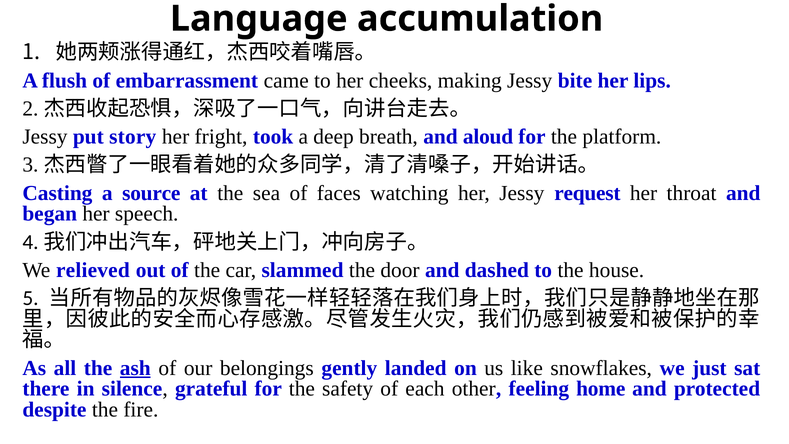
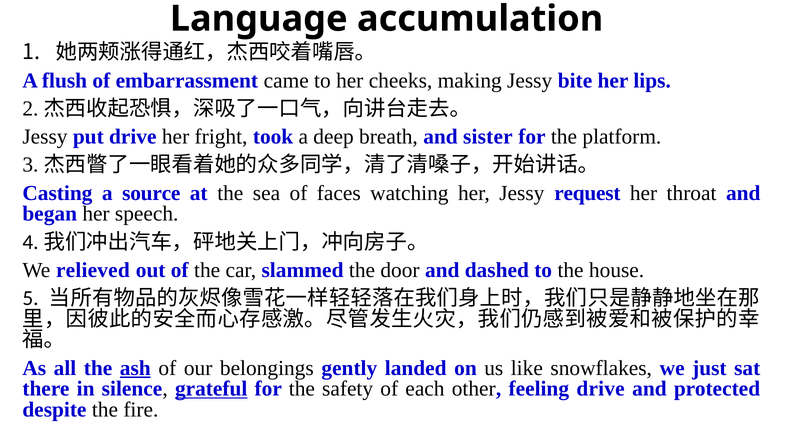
put story: story -> drive
aloud: aloud -> sister
grateful underline: none -> present
feeling home: home -> drive
